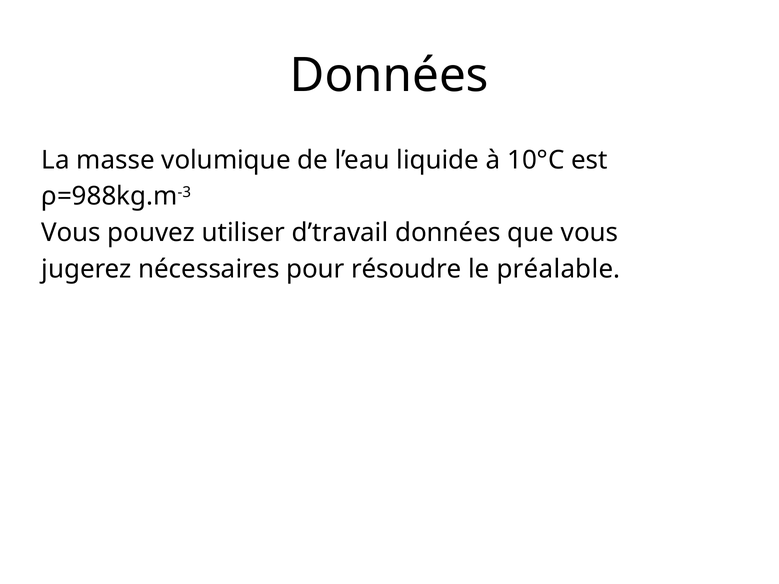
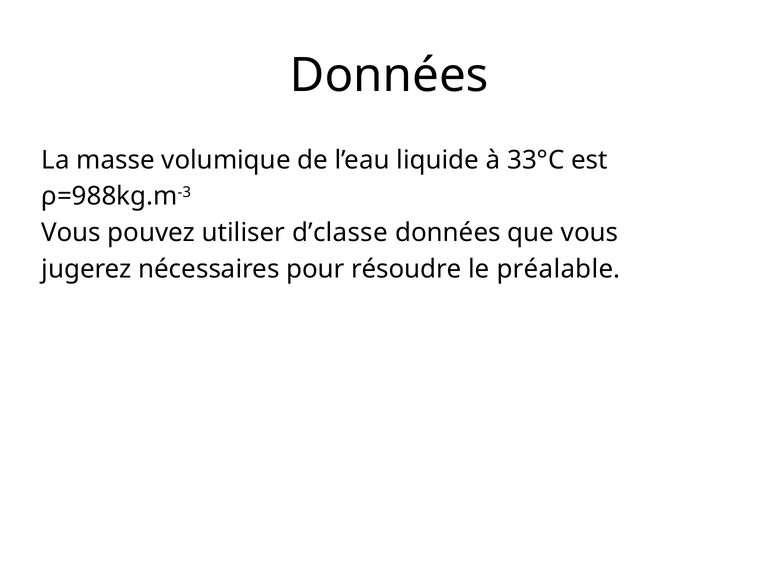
10°C: 10°C -> 33°C
d’travail: d’travail -> d’classe
